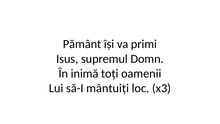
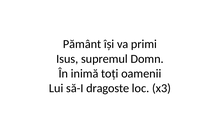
mântuiți: mântuiți -> dragoste
